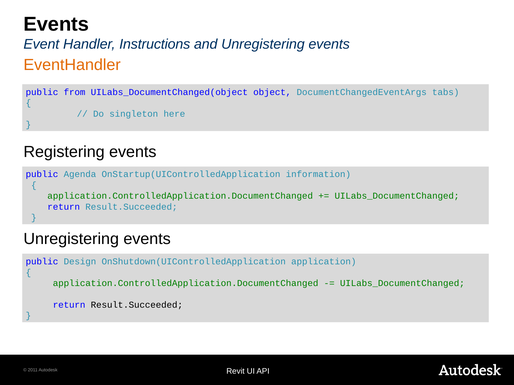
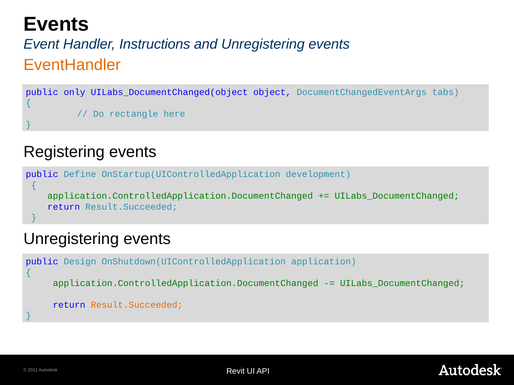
from: from -> only
singleton: singleton -> rectangle
Agenda: Agenda -> Define
information: information -> development
Result.Succeeded at (137, 305) colour: black -> orange
